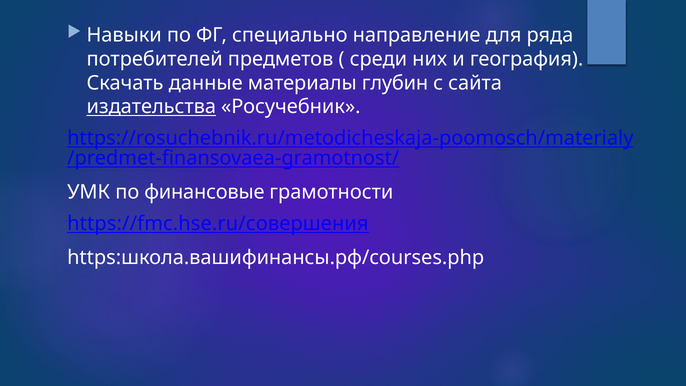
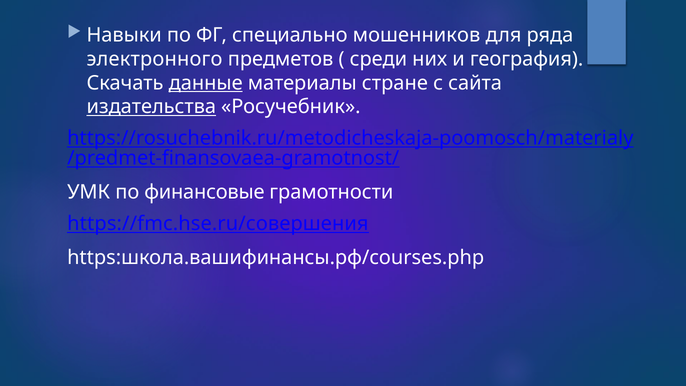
направление: направление -> мошенников
потребителей: потребителей -> электронного
данные underline: none -> present
глубин: глубин -> стране
